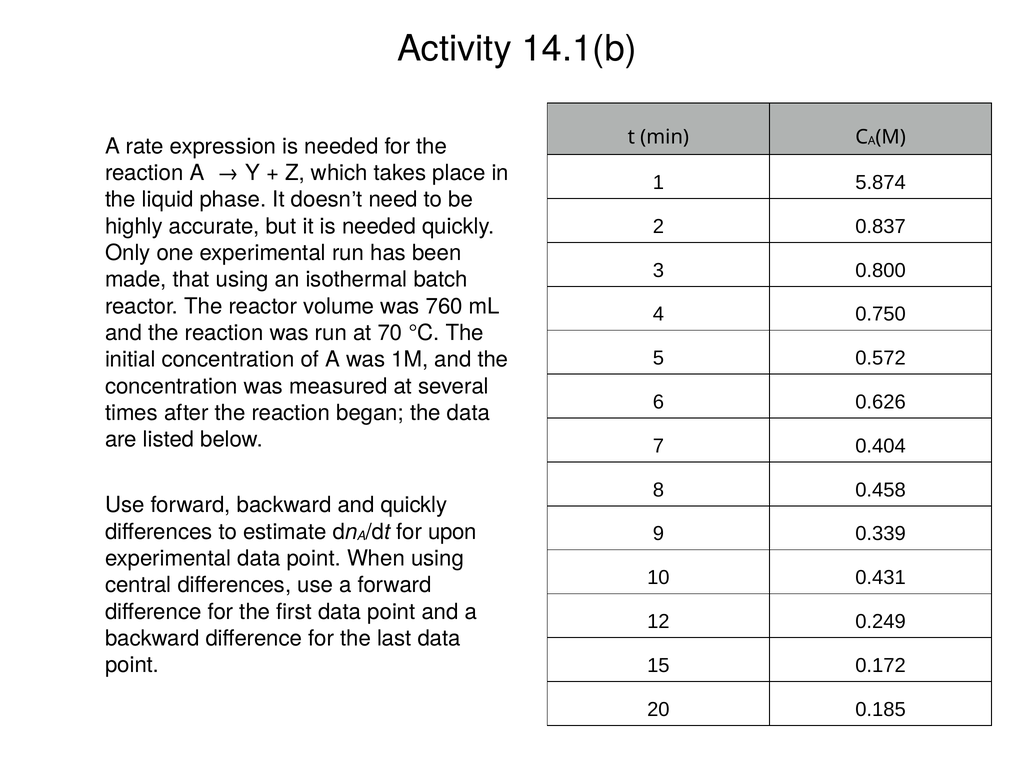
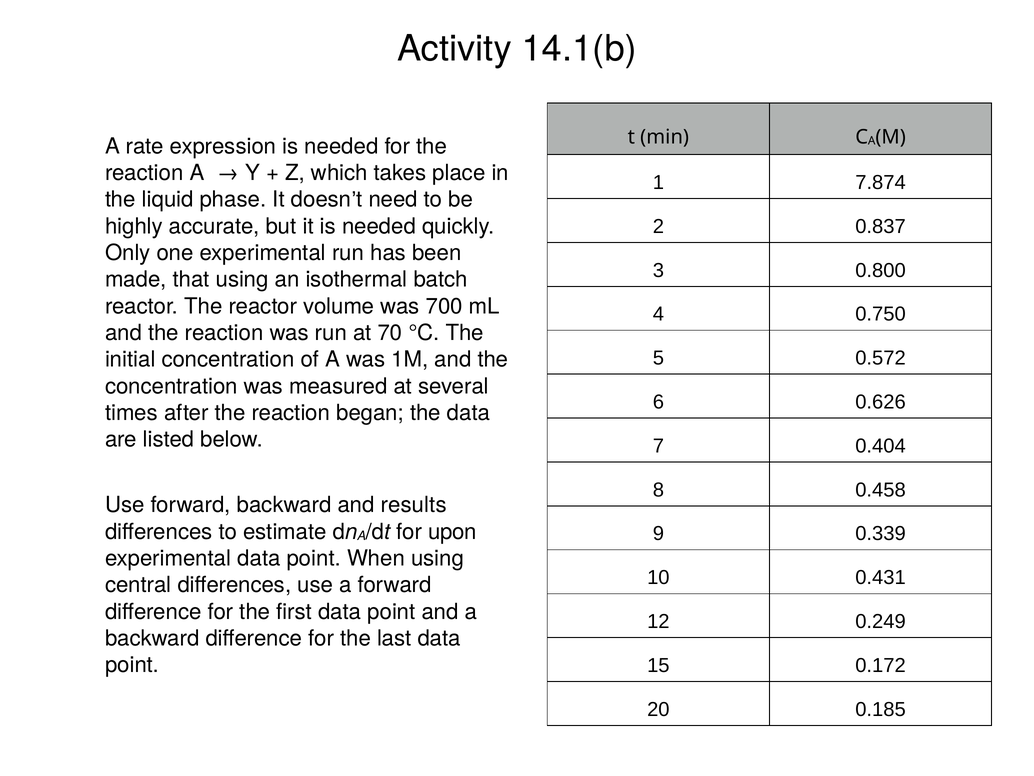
5.874: 5.874 -> 7.874
760: 760 -> 700
and quickly: quickly -> results
